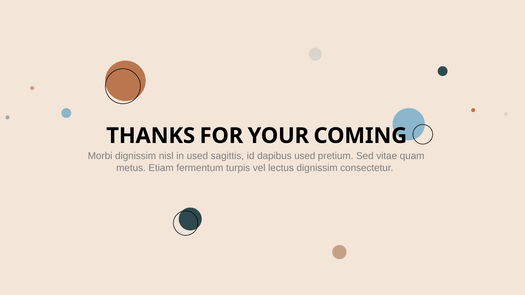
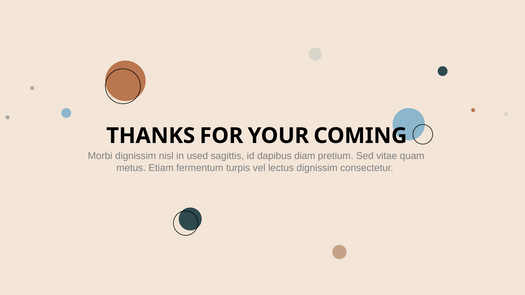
dapibus used: used -> diam
